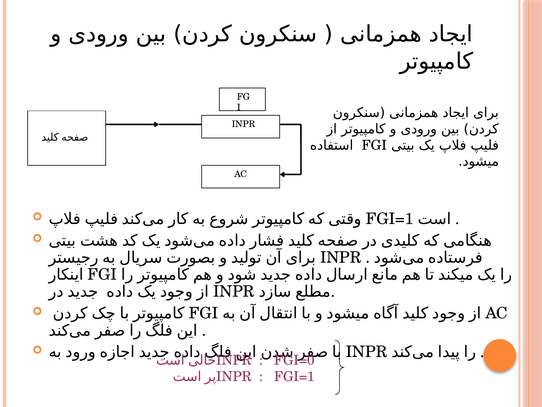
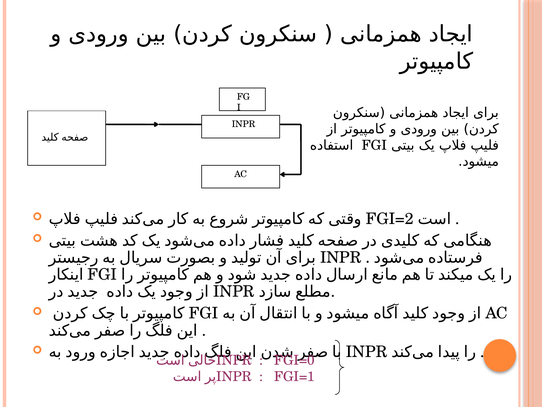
FGI=1 at (390, 219): FGI=1 -> FGI=2
